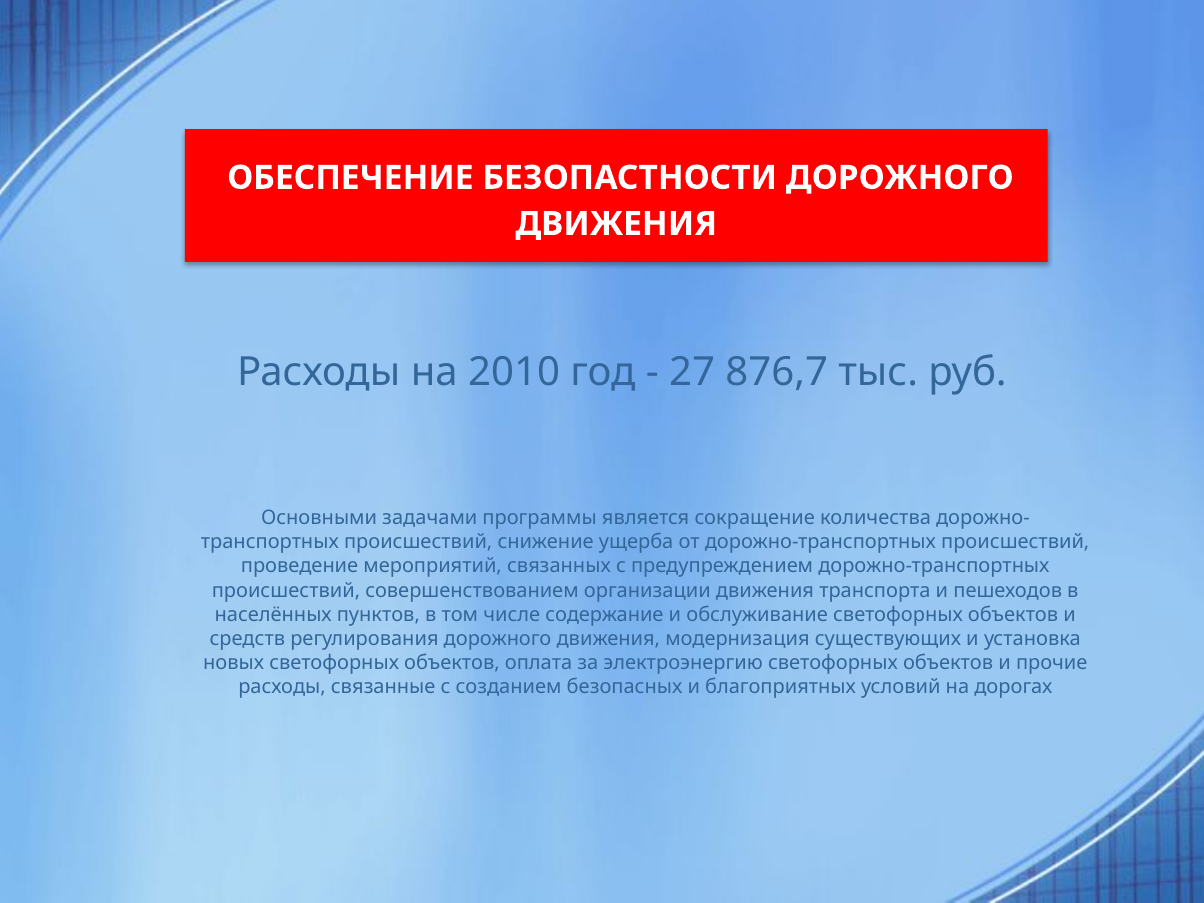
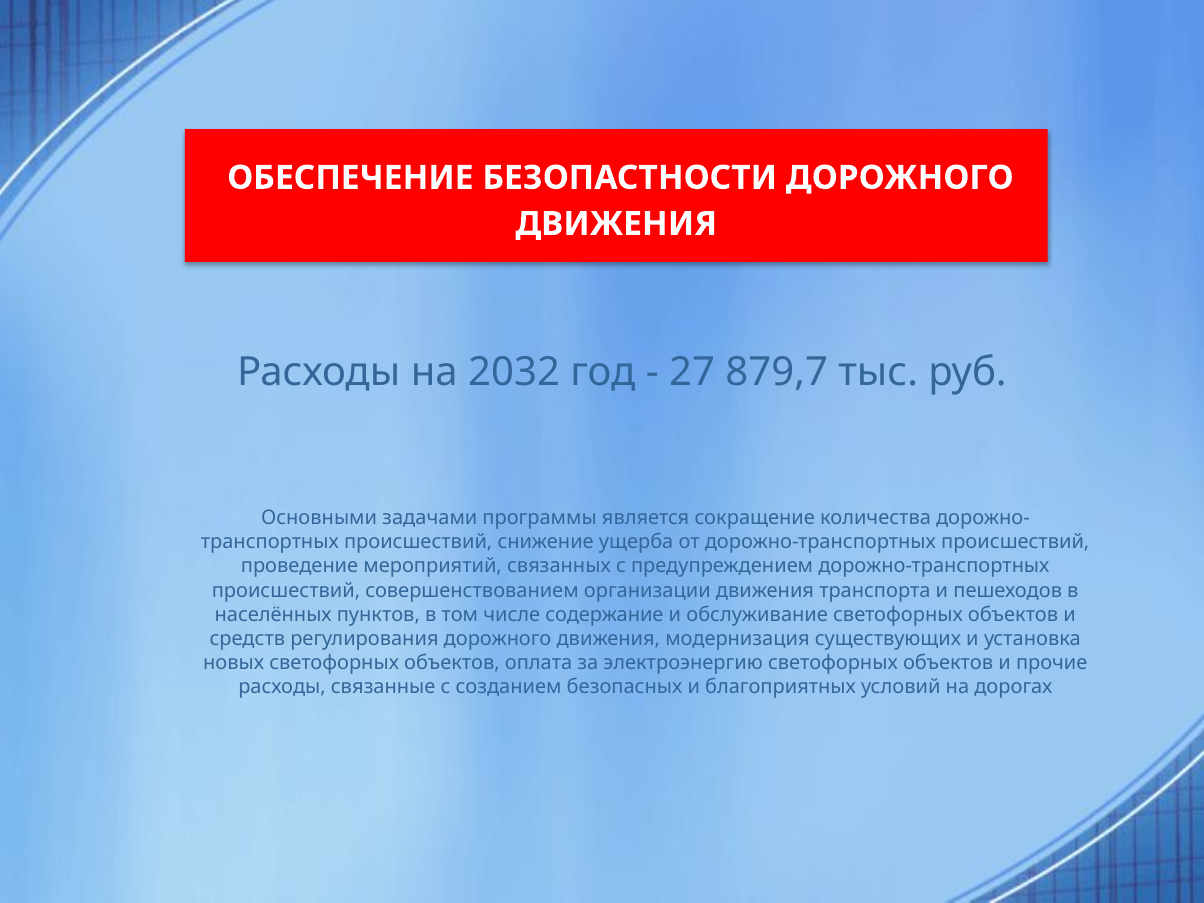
2010: 2010 -> 2032
876,7: 876,7 -> 879,7
